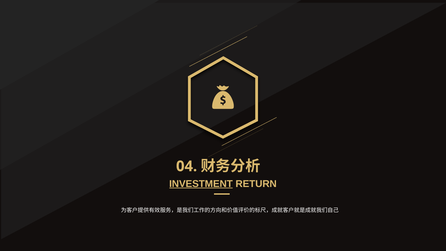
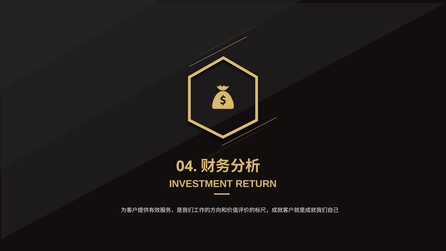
INVESTMENT underline: present -> none
